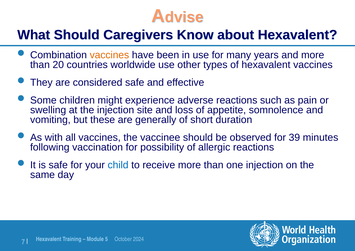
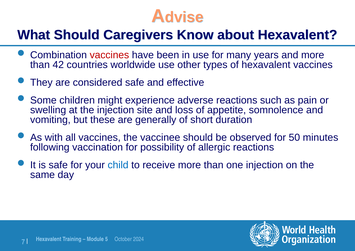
vaccines at (109, 55) colour: orange -> red
20: 20 -> 42
39: 39 -> 50
